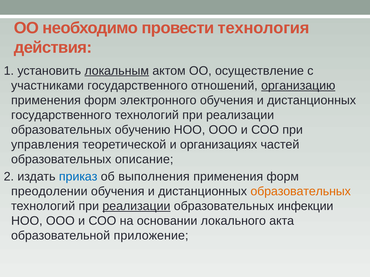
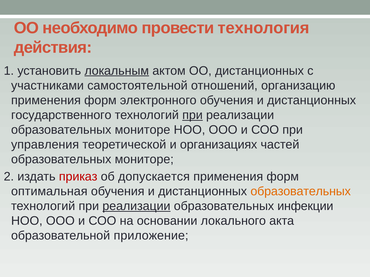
ОО осуществление: осуществление -> дистанционных
участниками государственного: государственного -> самостоятельной
организацию underline: present -> none
при at (192, 115) underline: none -> present
обучению at (143, 130): обучению -> мониторе
описание at (144, 160): описание -> мониторе
приказ colour: blue -> red
выполнения: выполнения -> допускается
преодолении: преодолении -> оптимальная
